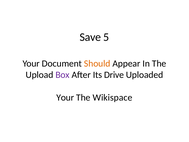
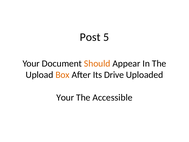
Save: Save -> Post
Box colour: purple -> orange
Wikispace: Wikispace -> Accessible
